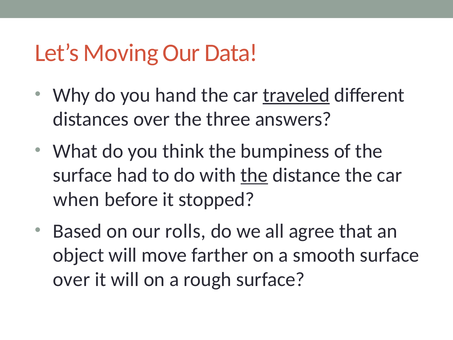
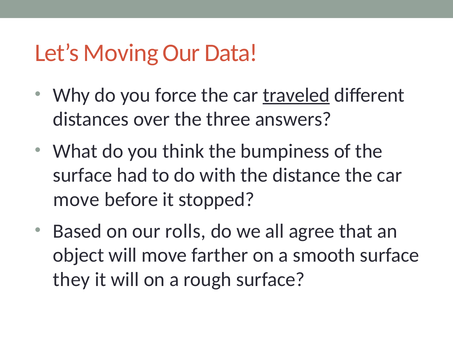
hand: hand -> force
the at (254, 175) underline: present -> none
when at (76, 199): when -> move
over at (71, 279): over -> they
